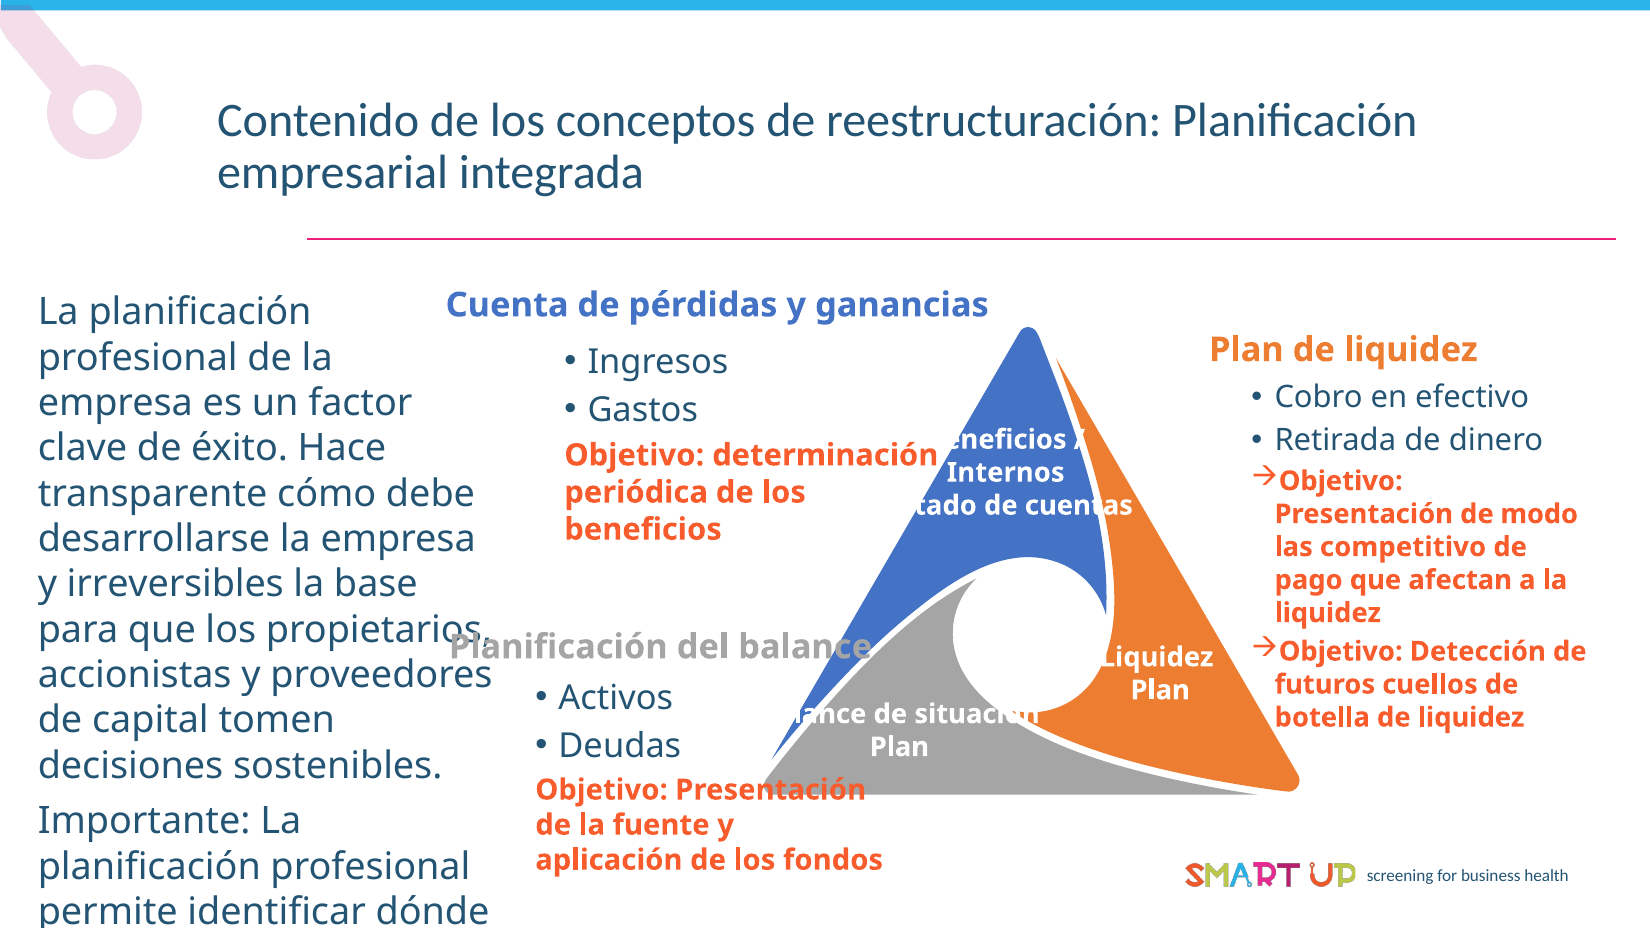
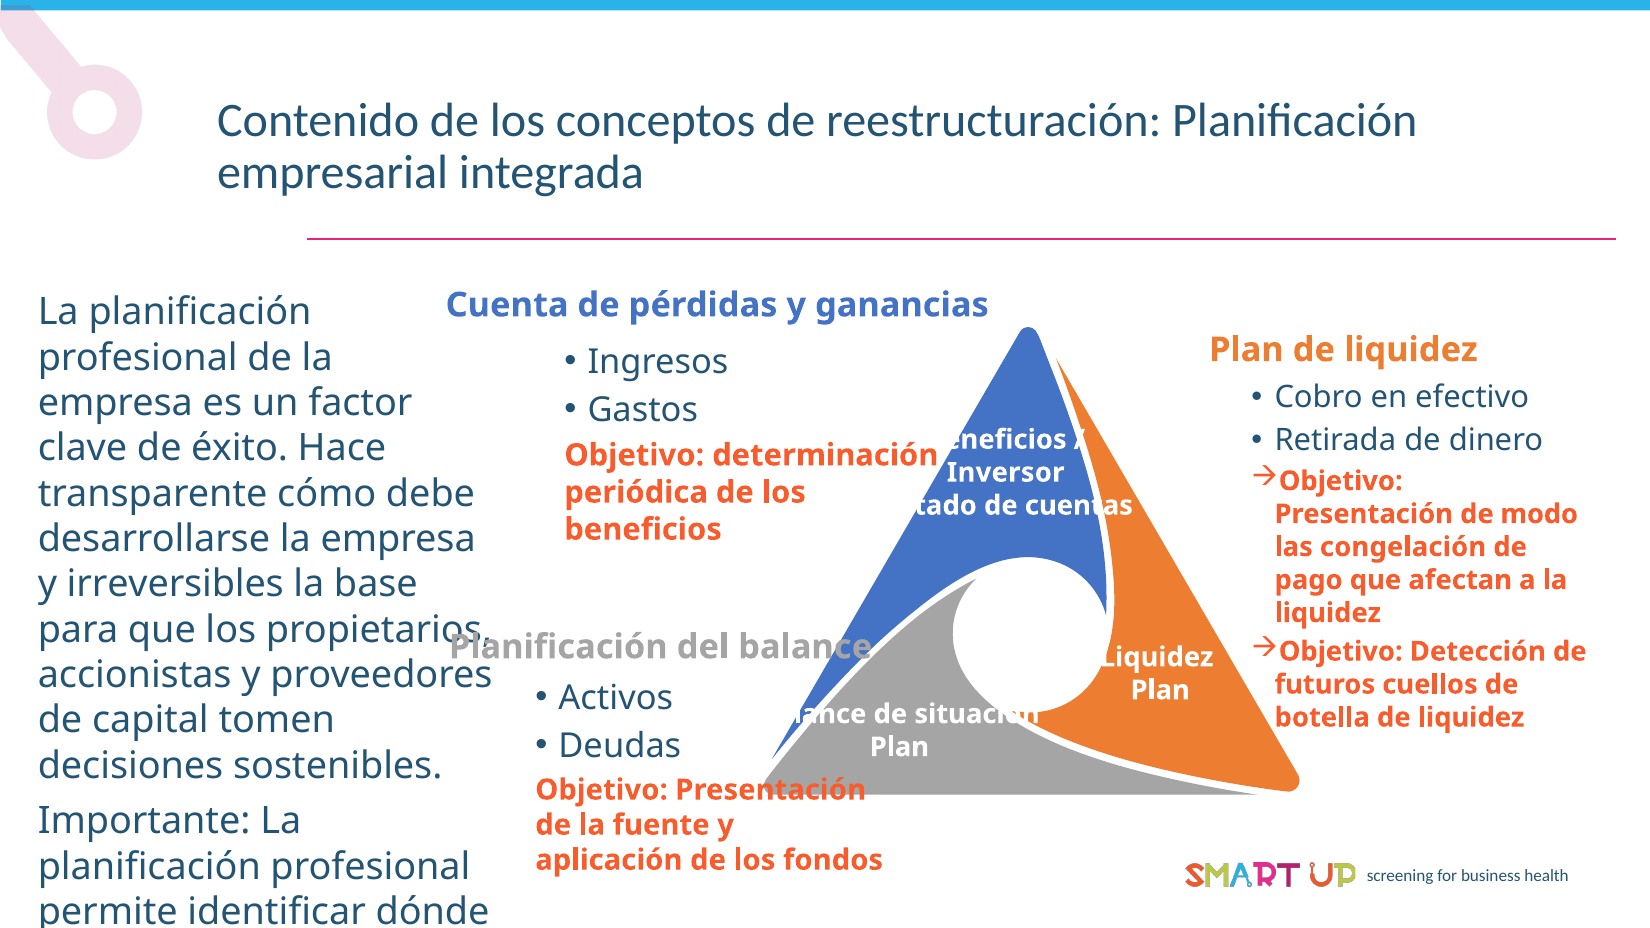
Internos: Internos -> Inversor
competitivo: competitivo -> congelación
